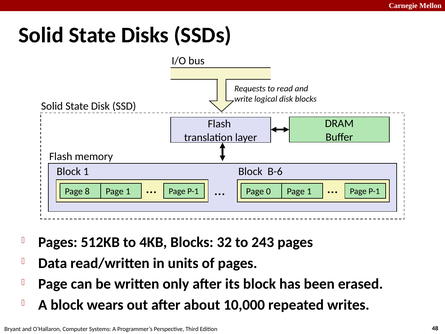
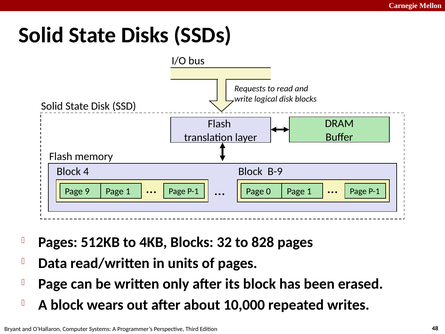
Block 1: 1 -> 4
B-6: B-6 -> B-9
8: 8 -> 9
243: 243 -> 828
